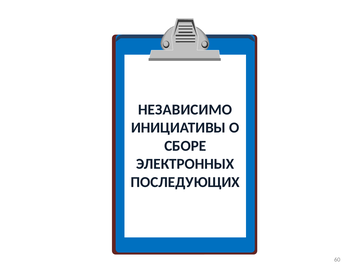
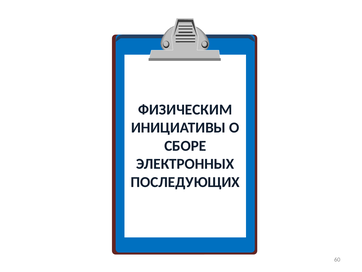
НЕЗАВИСИМО: НЕЗАВИСИМО -> ФИЗИЧЕСКИМ
